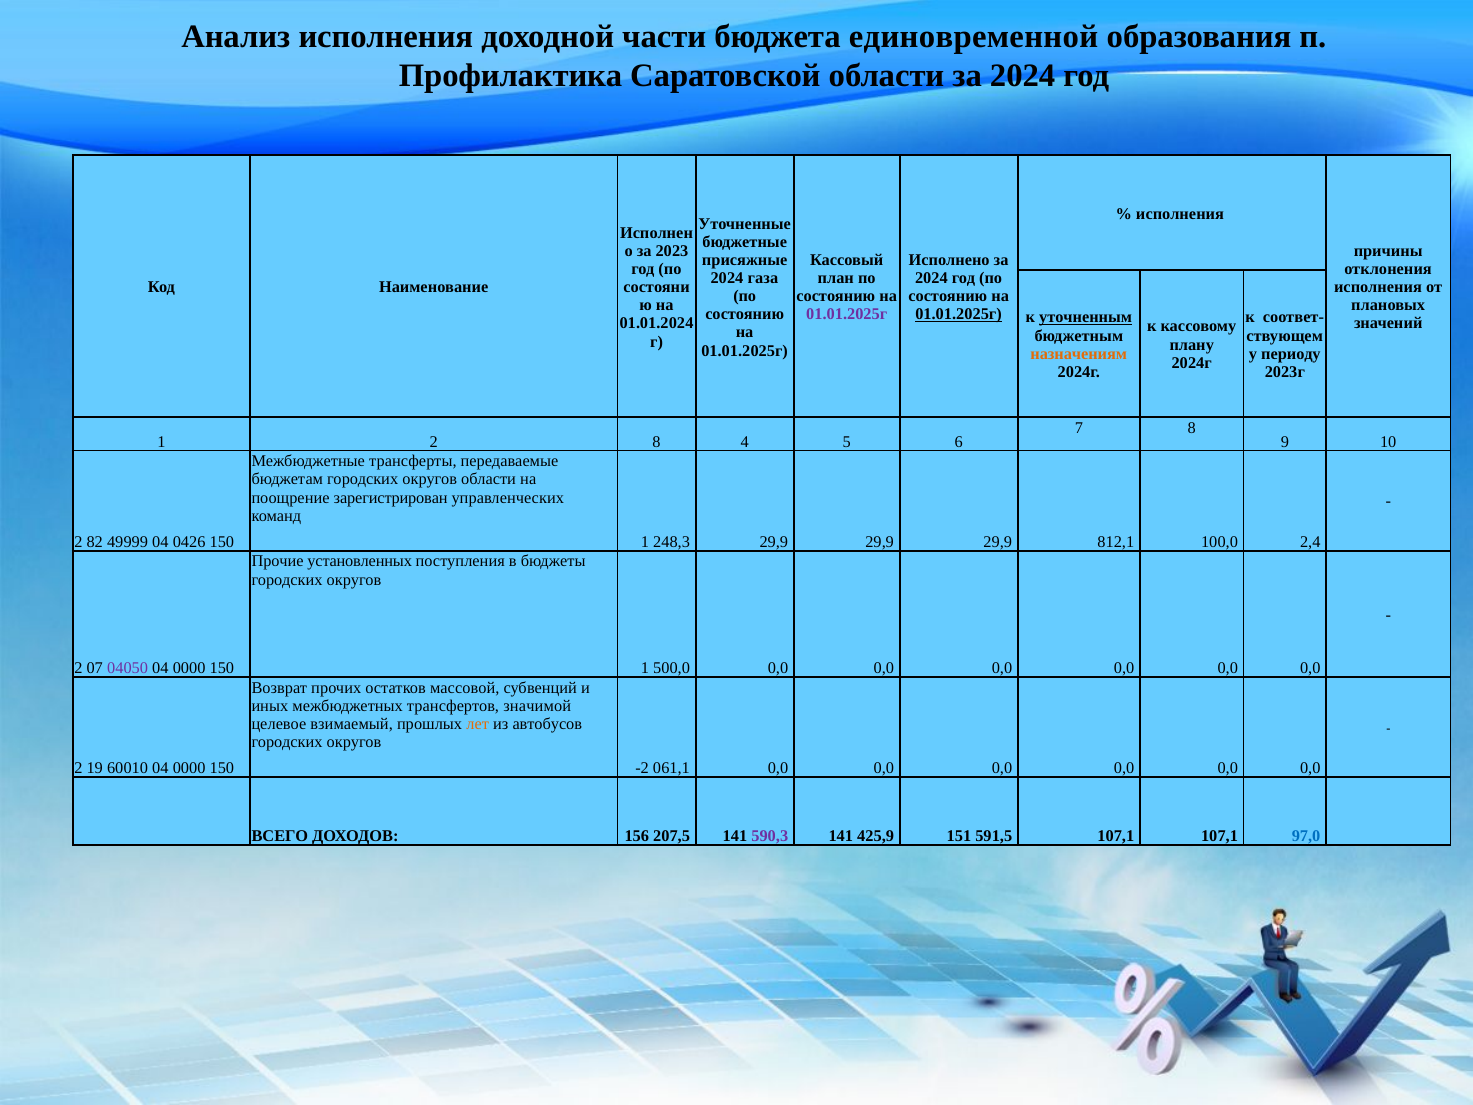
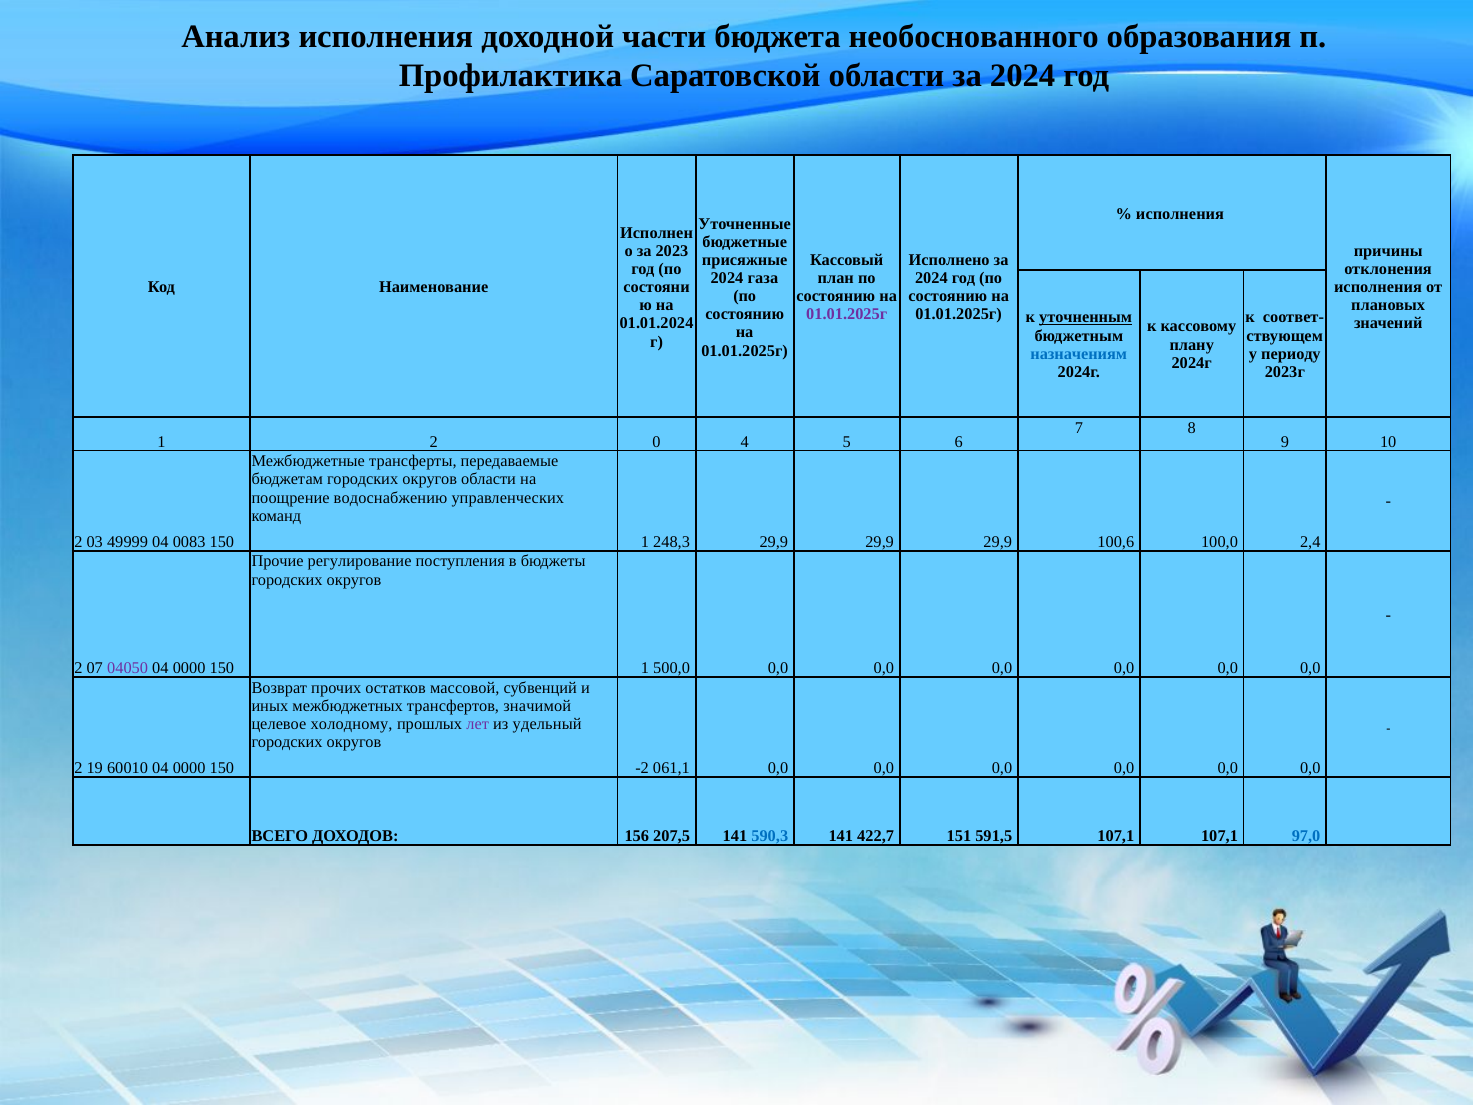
единовременной: единовременной -> необоснованного
01.01.2025г at (959, 314) underline: present -> none
назначениям colour: orange -> blue
2 8: 8 -> 0
зарегистрирован: зарегистрирован -> водоснабжению
82: 82 -> 03
0426: 0426 -> 0083
812,1: 812,1 -> 100,6
установленных: установленных -> регулирование
взимаемый: взимаемый -> холодному
лет colour: orange -> purple
автобусов: автобусов -> удельный
590,3 colour: purple -> blue
425,9: 425,9 -> 422,7
